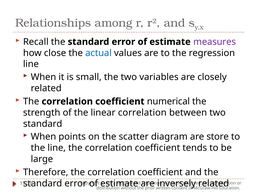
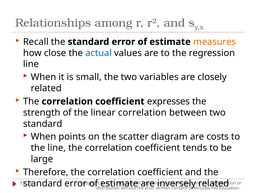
measures colour: purple -> orange
numerical: numerical -> expresses
store: store -> costs
